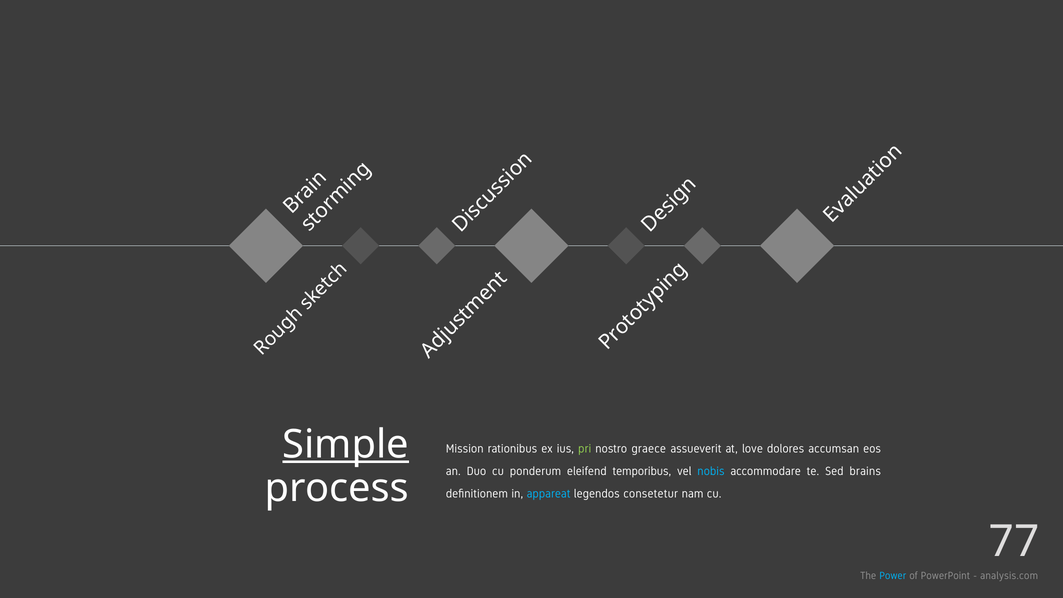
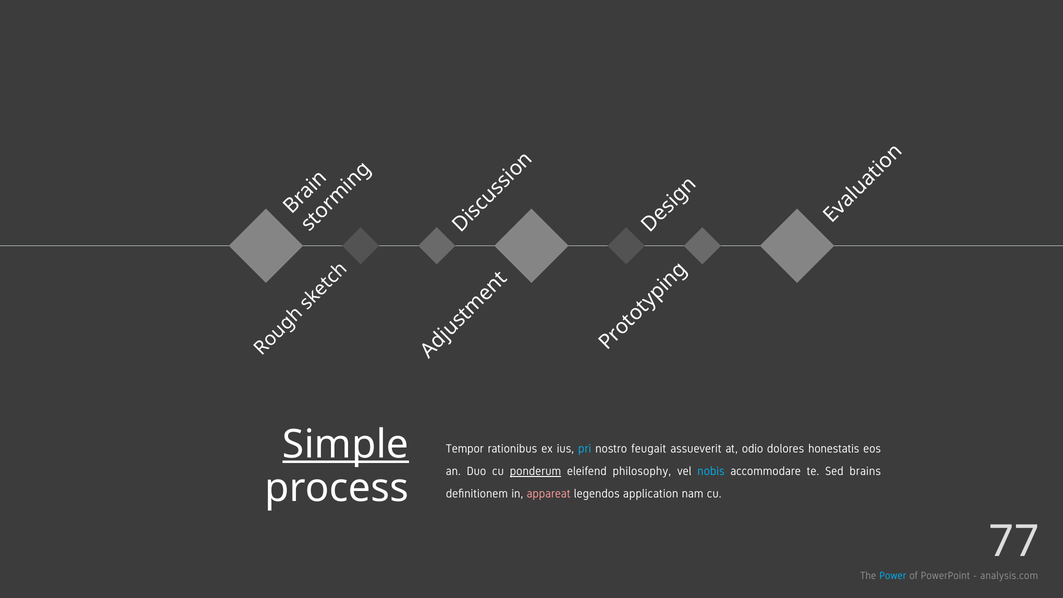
Mission: Mission -> Tempor
pri colour: light green -> light blue
graece: graece -> feugait
love: love -> odio
accumsan: accumsan -> honestatis
ponderum underline: none -> present
temporibus: temporibus -> philosophy
appareat colour: light blue -> pink
consetetur: consetetur -> application
